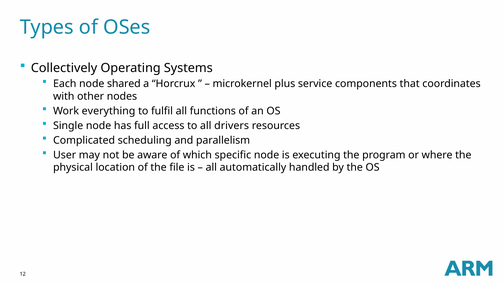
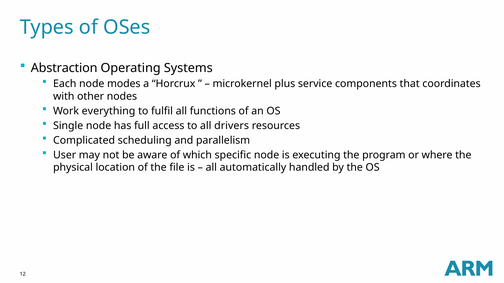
Collectively: Collectively -> Abstraction
shared: shared -> modes
